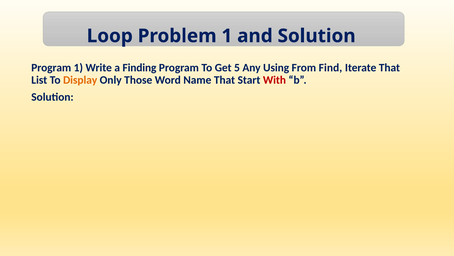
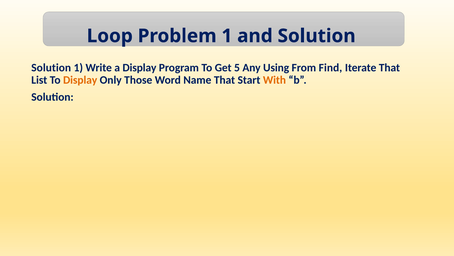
Program at (51, 67): Program -> Solution
a Finding: Finding -> Display
With colour: red -> orange
